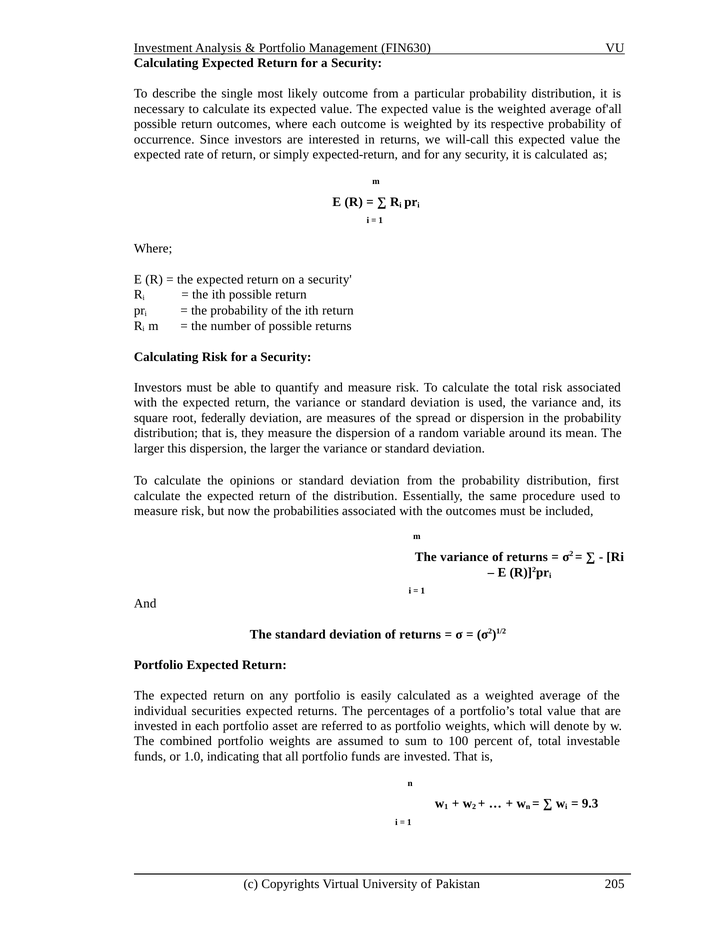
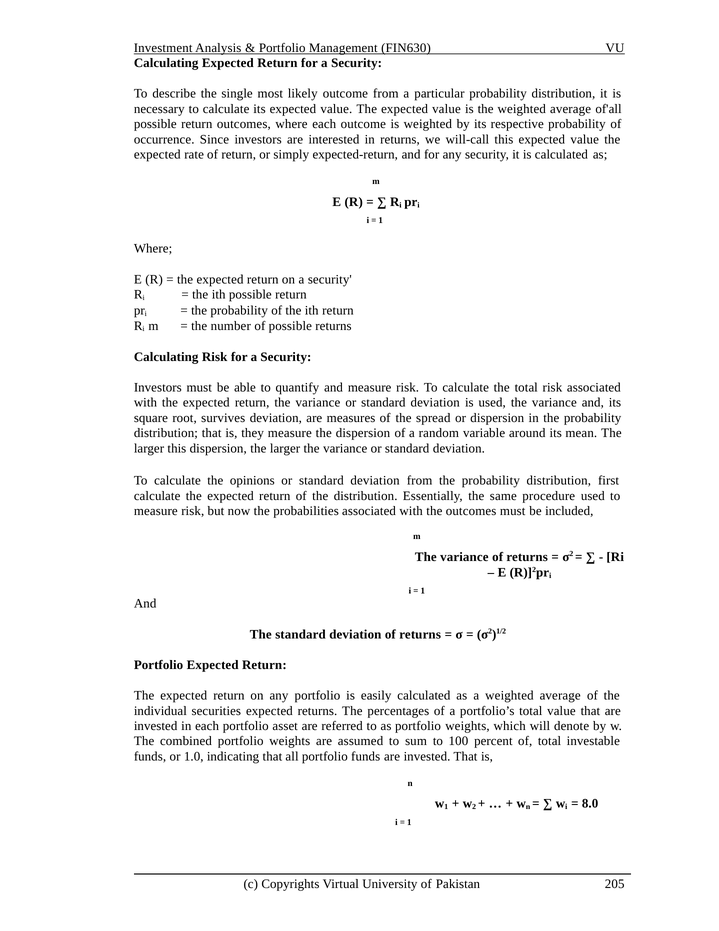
federally: federally -> survives
9.3: 9.3 -> 8.0
